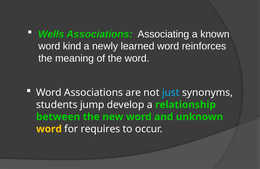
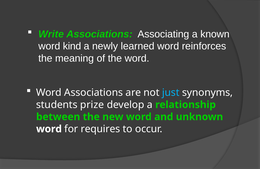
Wells: Wells -> Write
jump: jump -> prize
word at (49, 129) colour: yellow -> white
